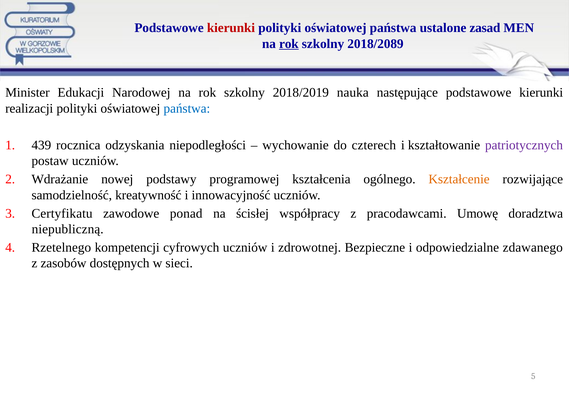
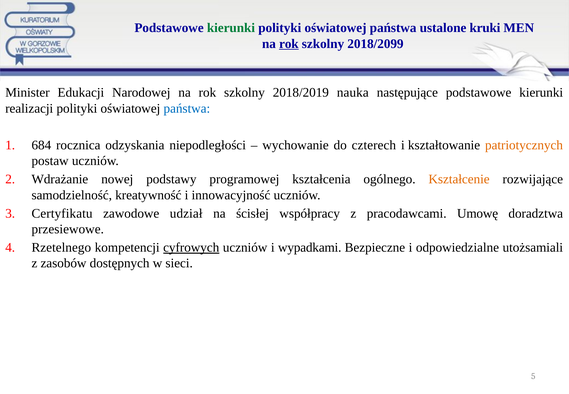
kierunki at (231, 28) colour: red -> green
zasad: zasad -> kruki
2018/2089: 2018/2089 -> 2018/2099
439: 439 -> 684
patriotycznych colour: purple -> orange
ponad: ponad -> udział
niepubliczną: niepubliczną -> przesiewowe
cyfrowych underline: none -> present
zdrowotnej: zdrowotnej -> wypadkami
zdawanego: zdawanego -> utożsamiali
